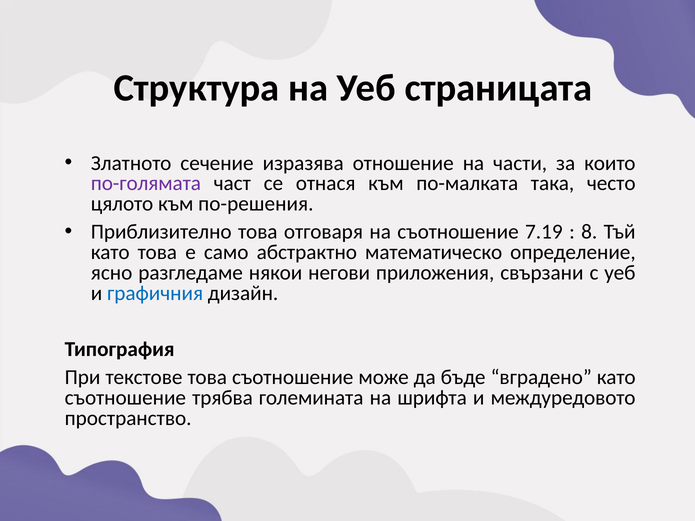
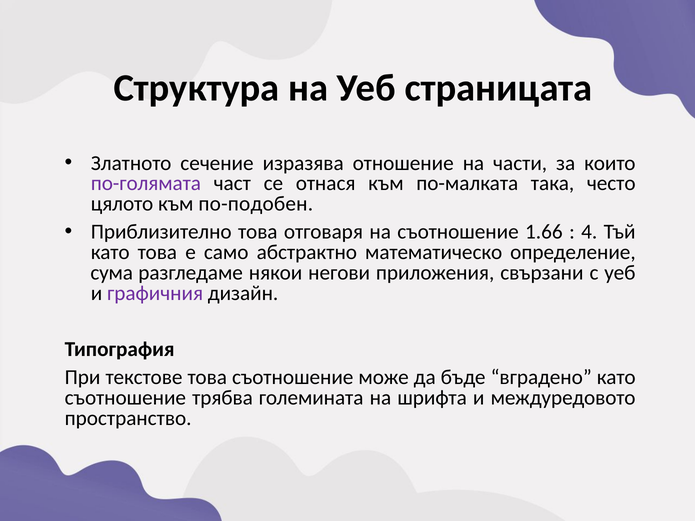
по-решения: по-решения -> по-подобен
7.19: 7.19 -> 1.66
8: 8 -> 4
ясно: ясно -> сума
графичния colour: blue -> purple
